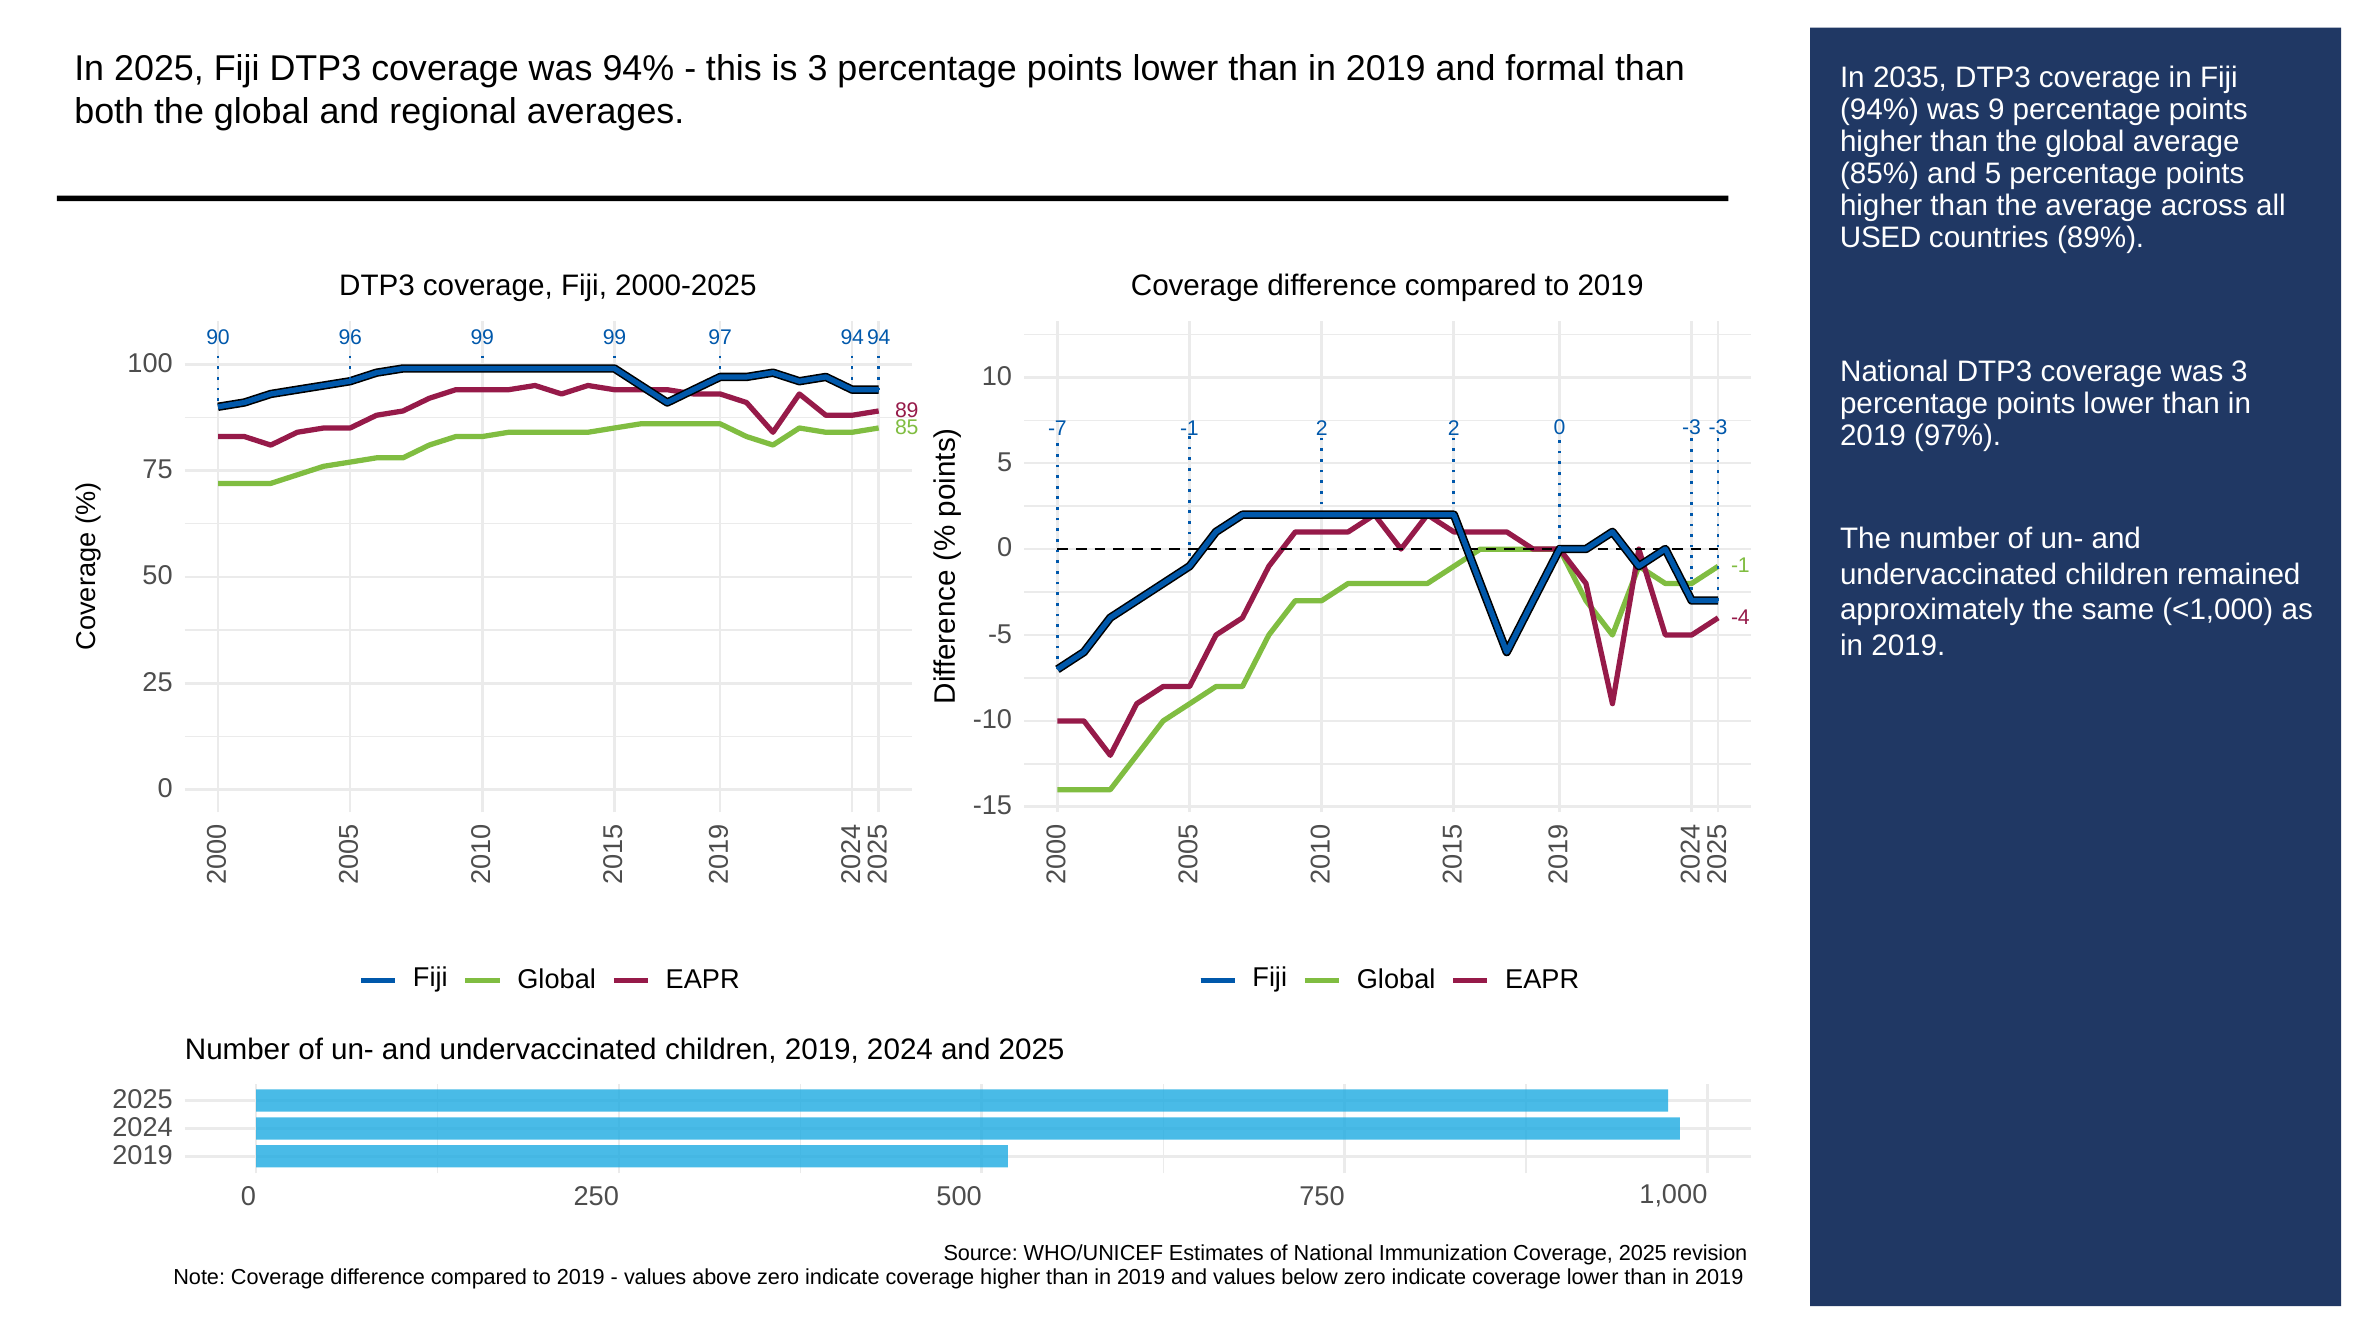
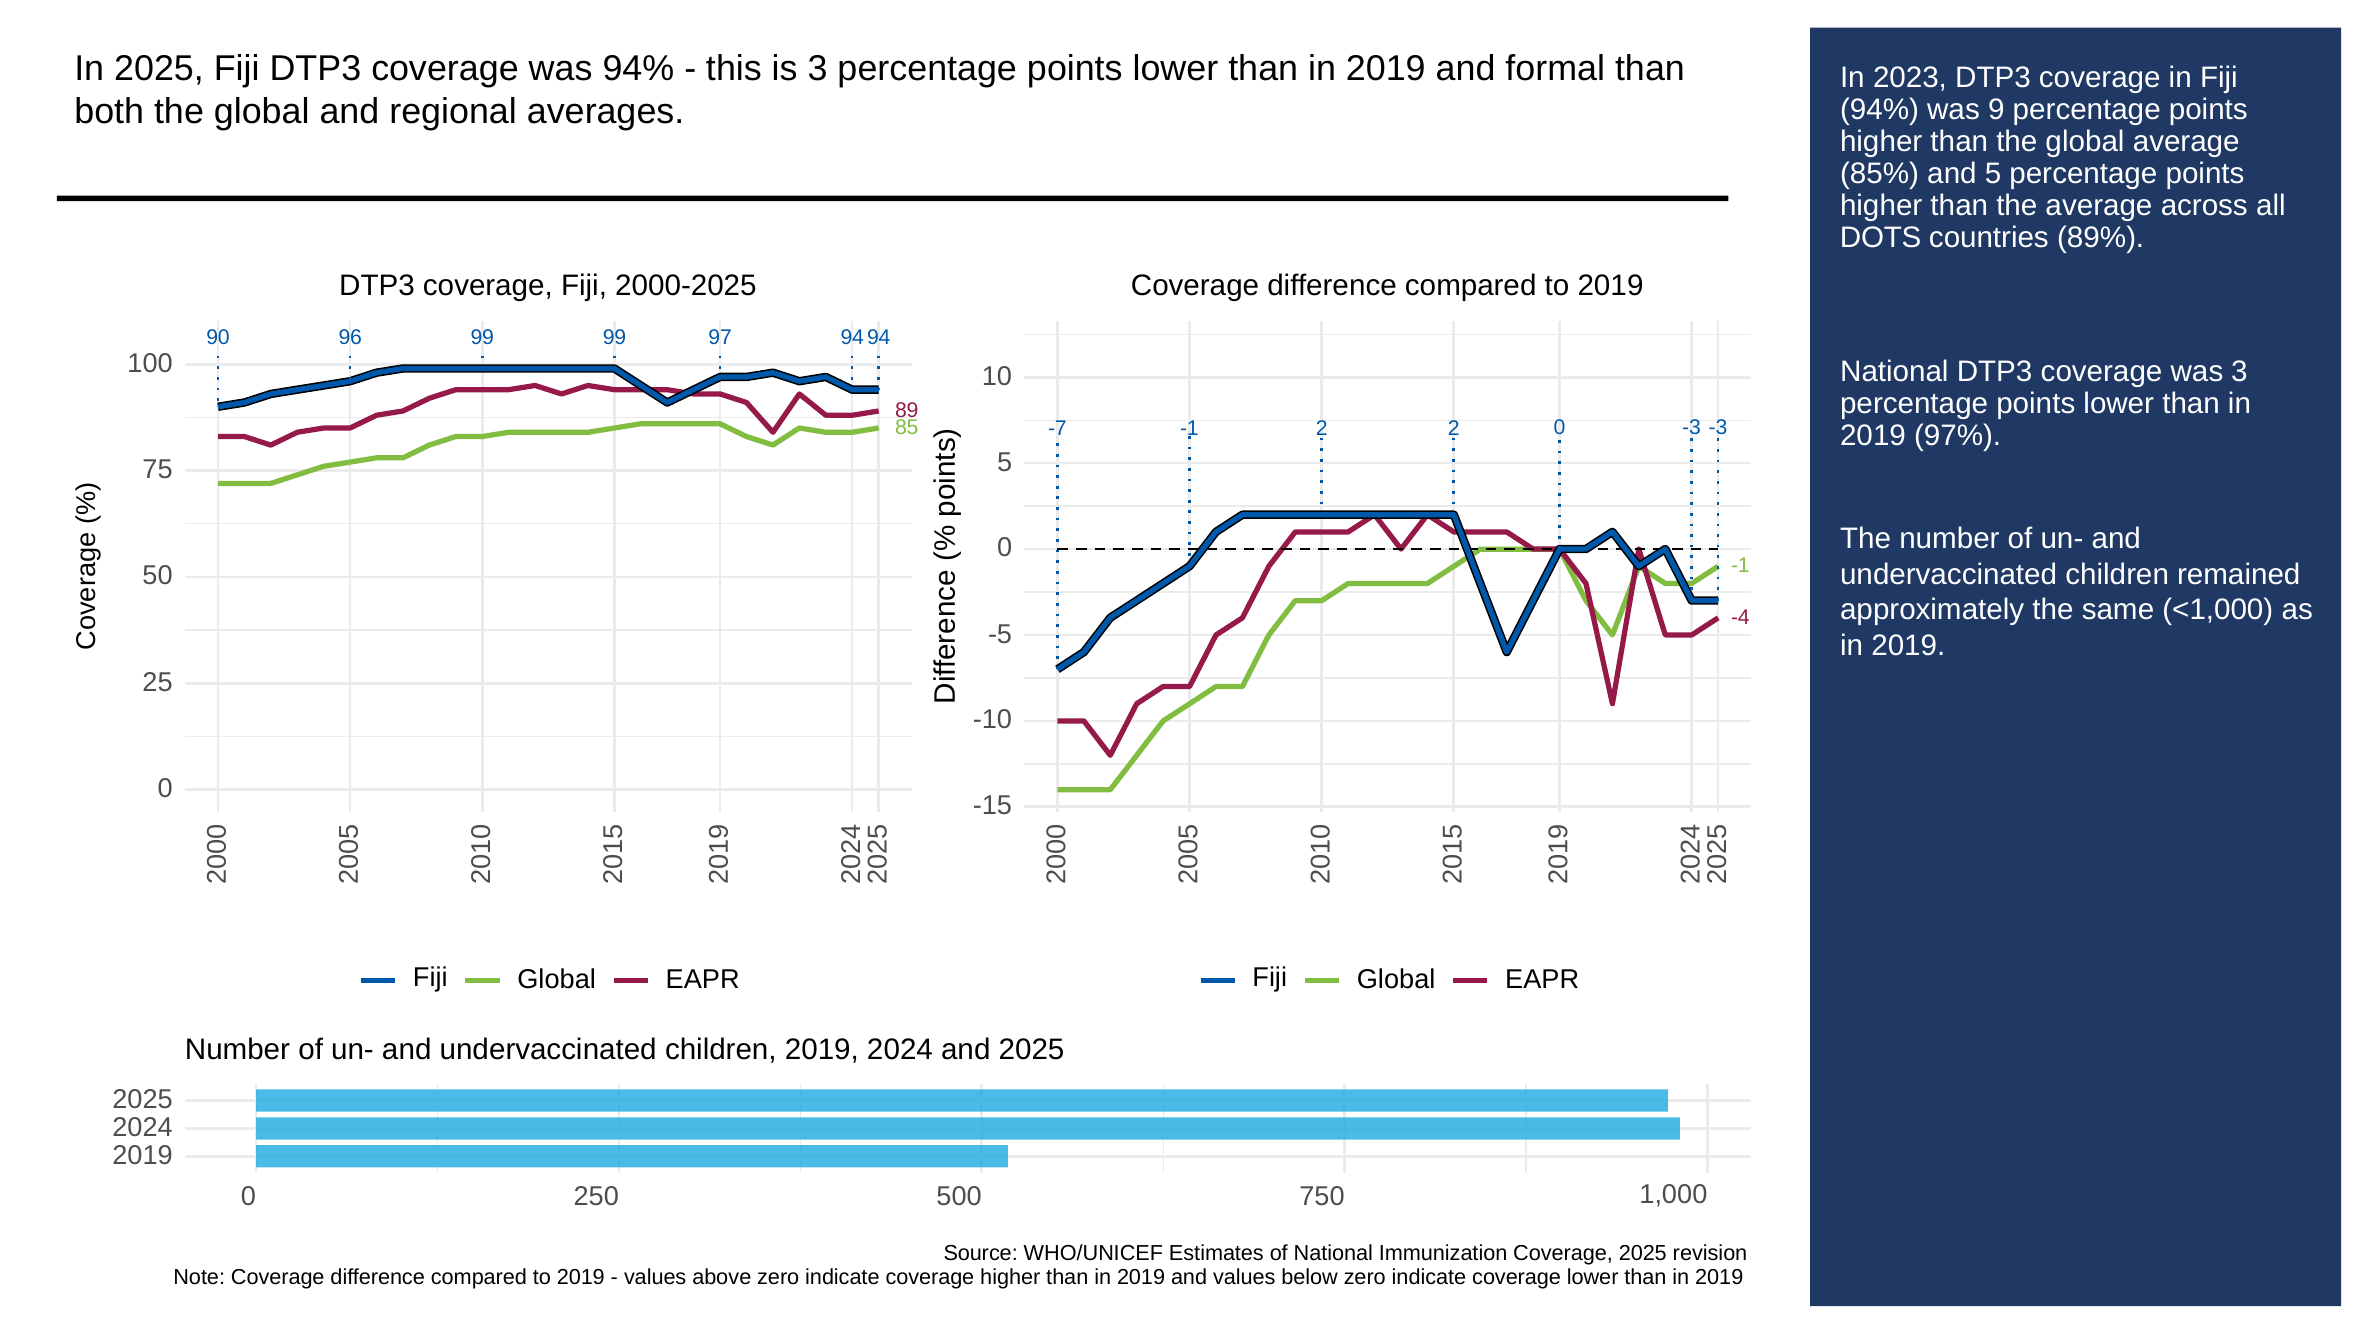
2035: 2035 -> 2023
USED: USED -> DOTS
